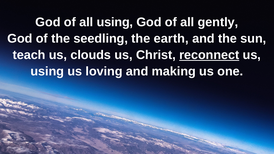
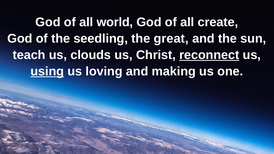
all using: using -> world
gently: gently -> create
earth: earth -> great
using at (47, 71) underline: none -> present
